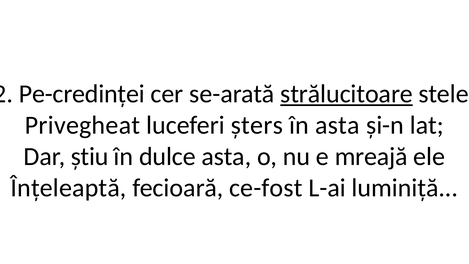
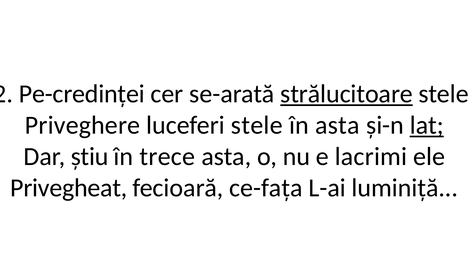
Privegheat: Privegheat -> Priveghere
luceferi șters: șters -> stele
lat underline: none -> present
dulce: dulce -> trece
mreajă: mreajă -> lacrimi
Înțeleaptă: Înțeleaptă -> Privegheat
ce-fost: ce-fost -> ce-fața
